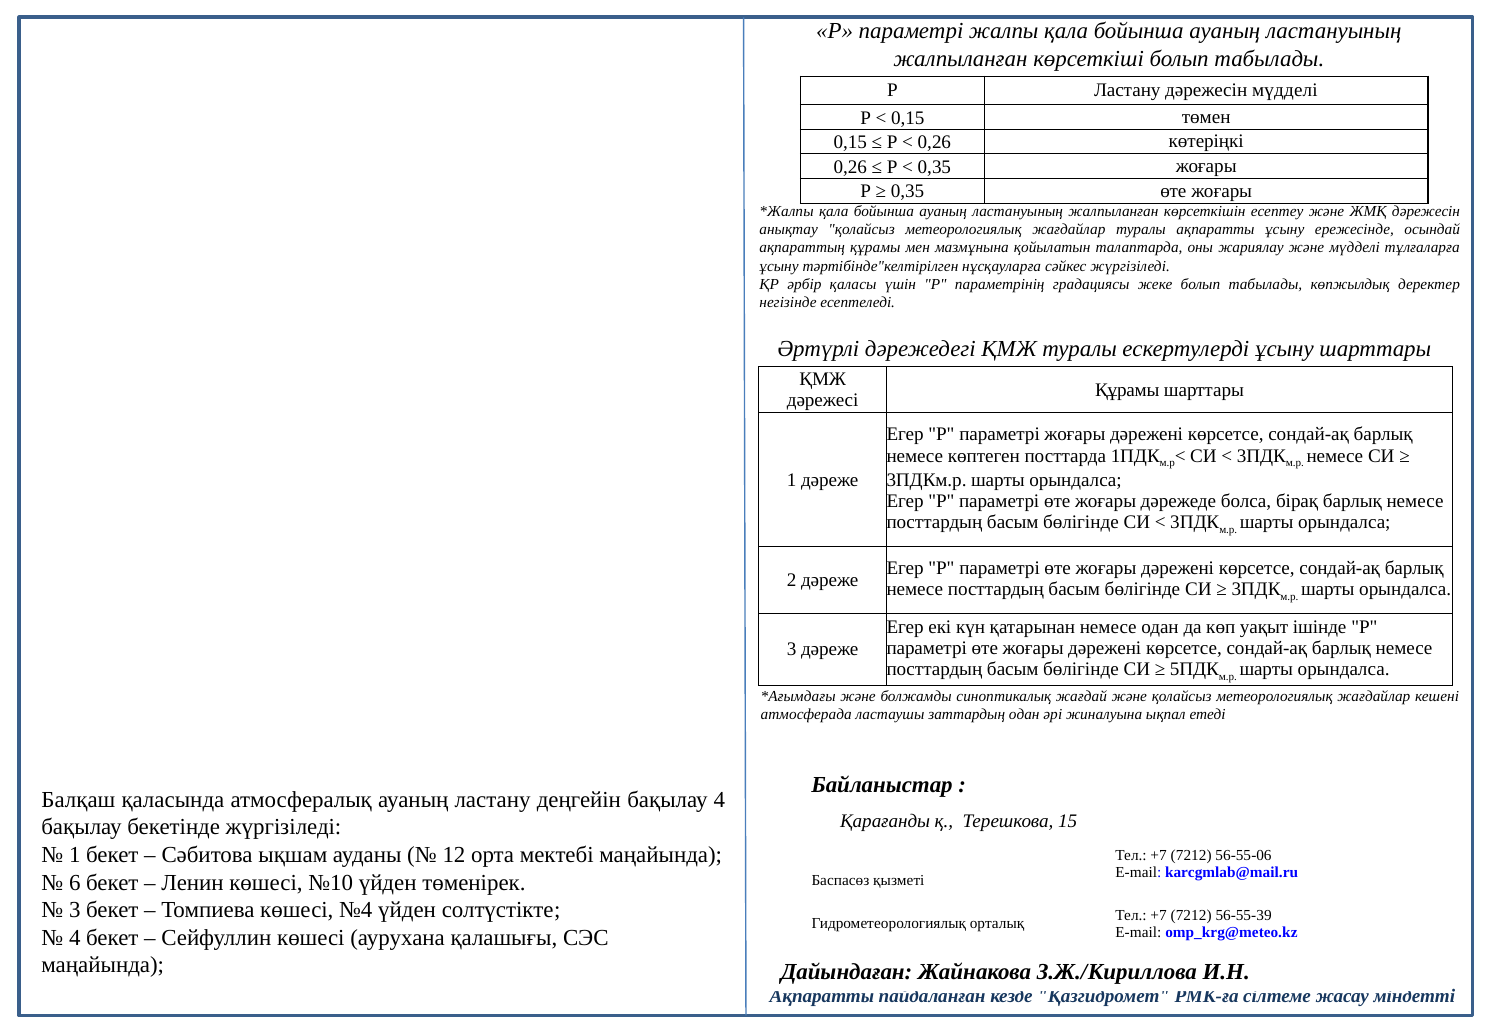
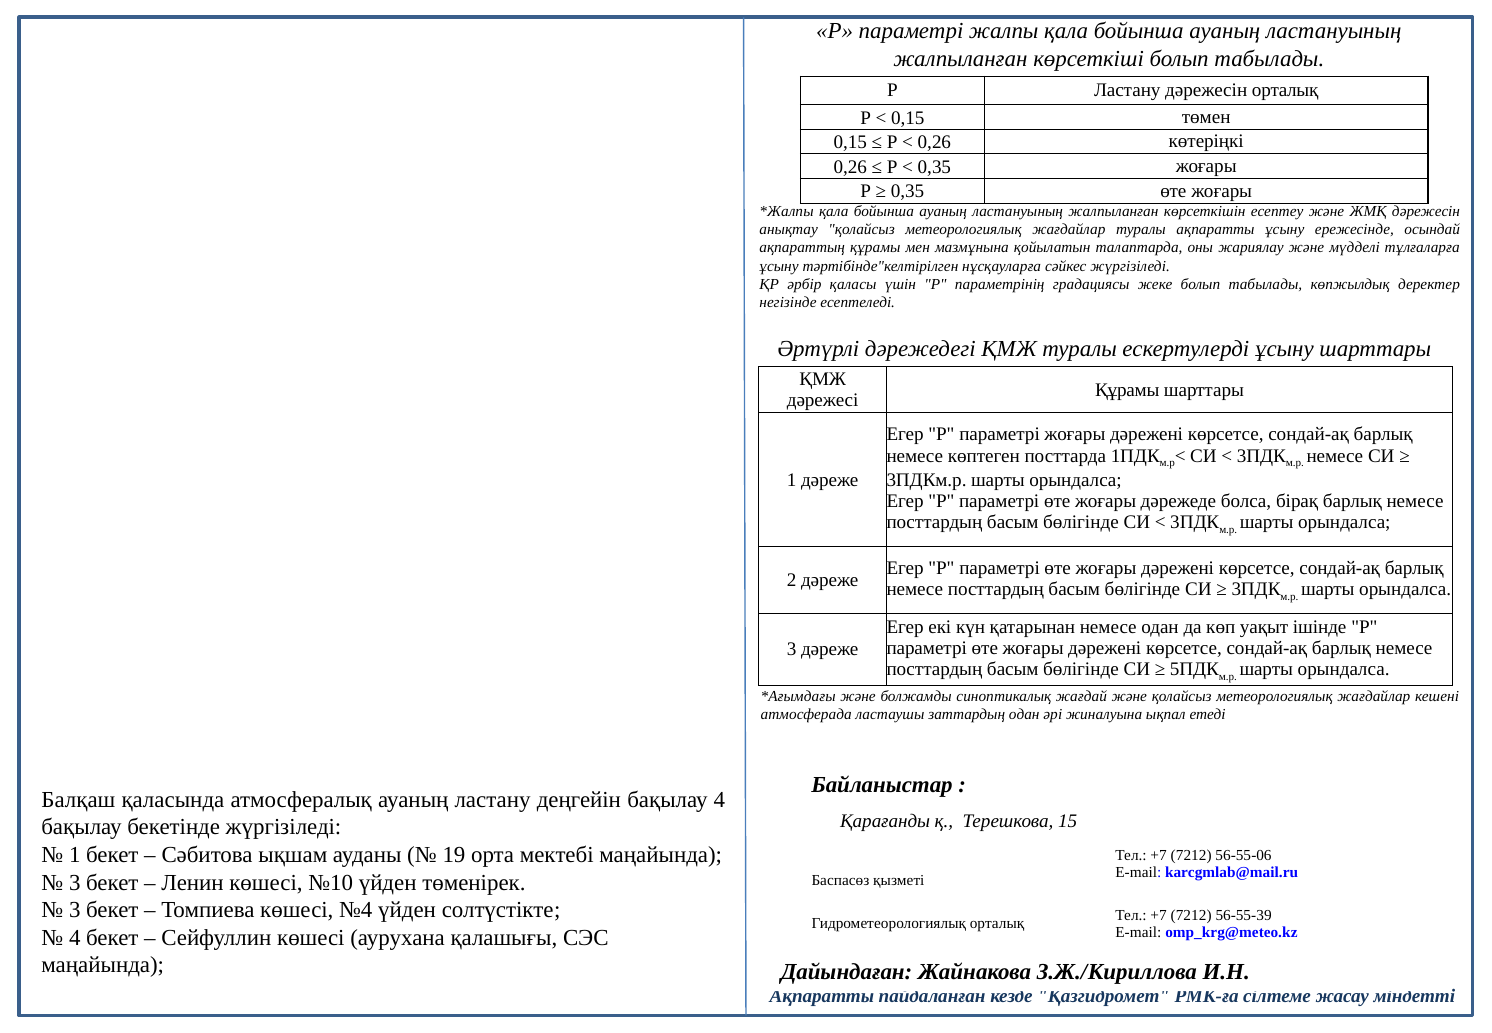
дәрежесін мүдделі: мүдделі -> орталық
12: 12 -> 19
6 at (75, 882): 6 -> 3
